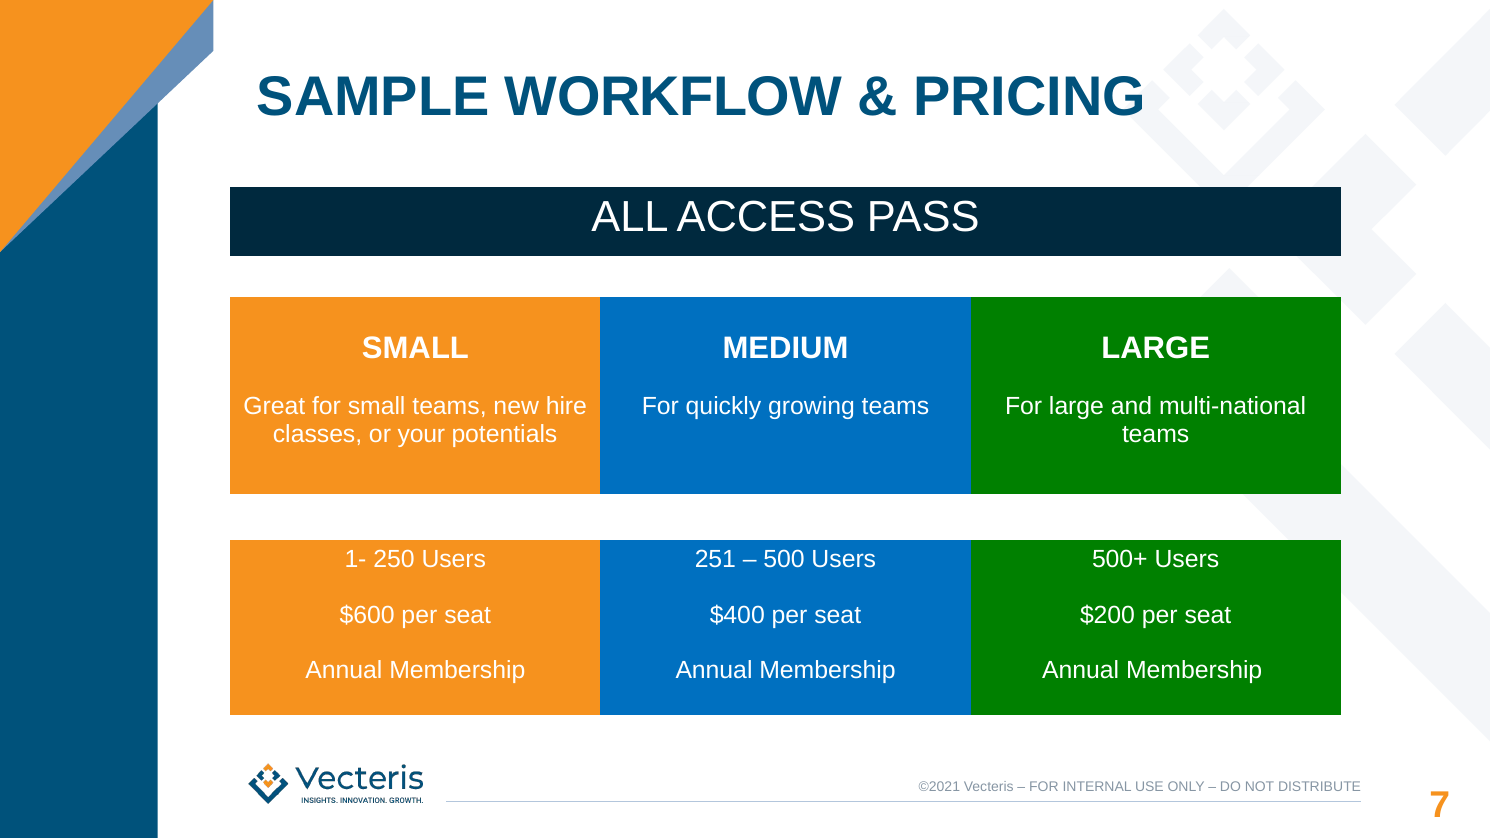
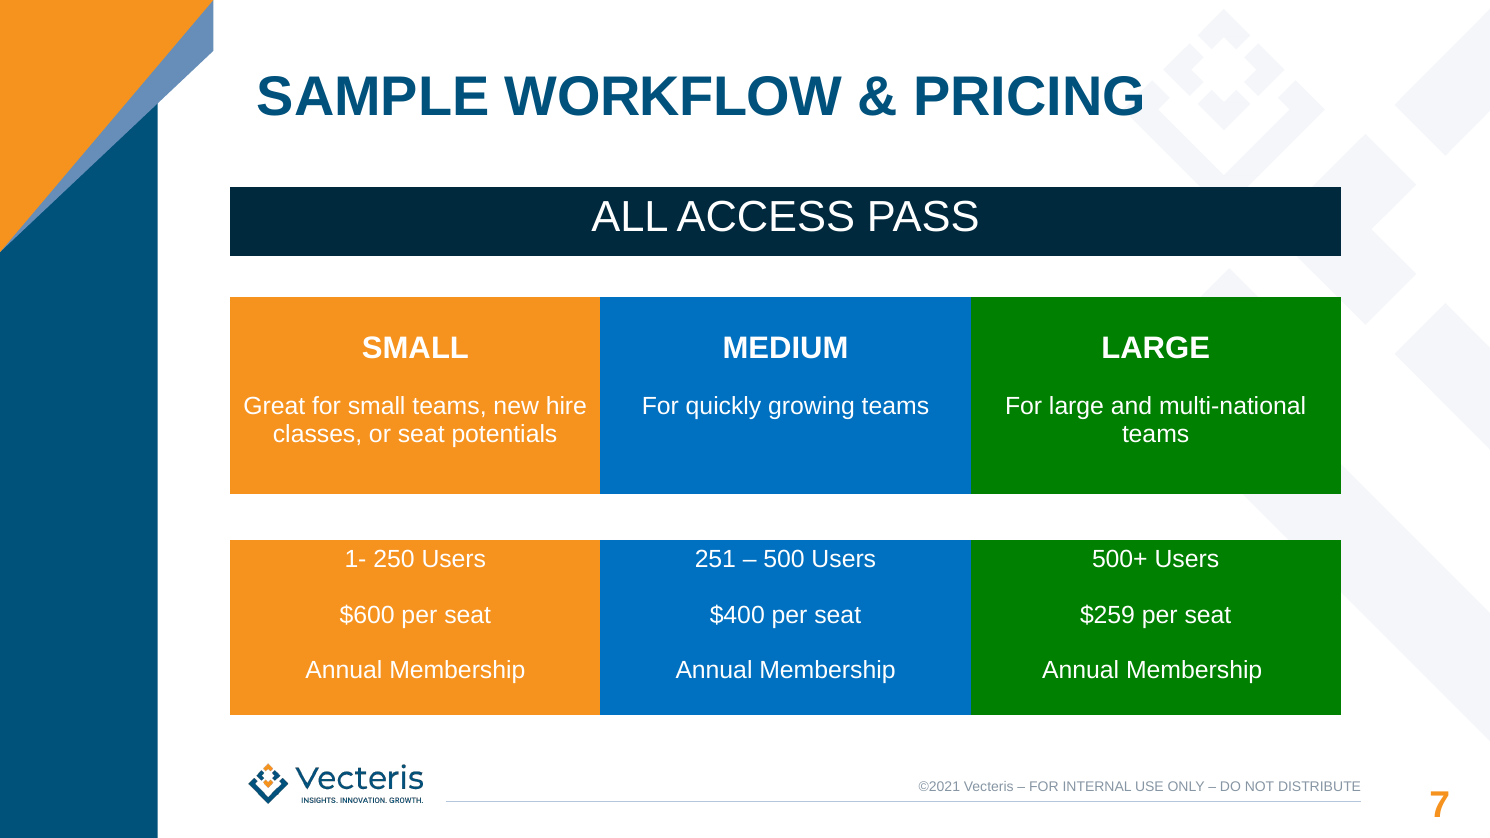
or your: your -> seat
$200: $200 -> $259
